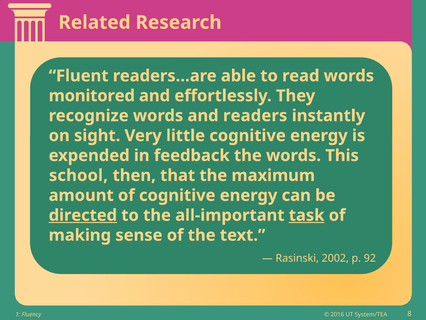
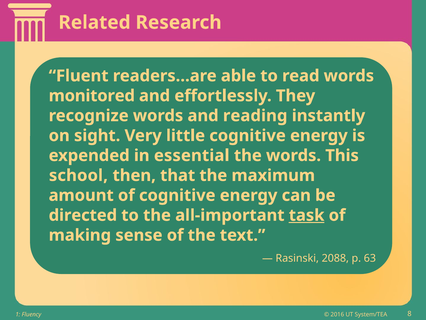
readers: readers -> reading
feedback: feedback -> essential
directed underline: present -> none
2002: 2002 -> 2088
92: 92 -> 63
